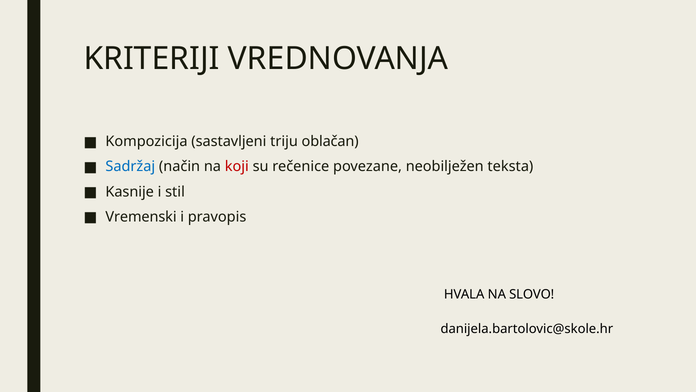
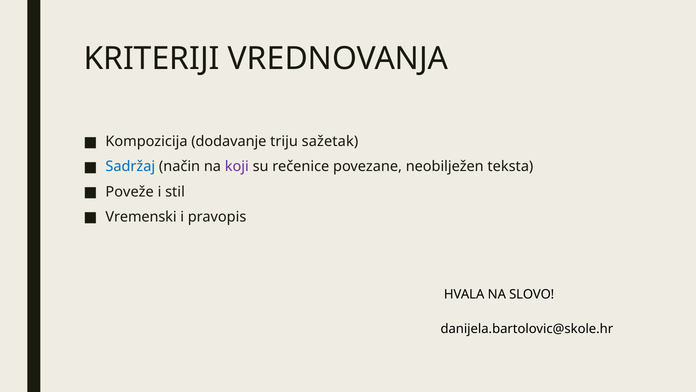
sastavljeni: sastavljeni -> dodavanje
oblačan: oblačan -> sažetak
koji colour: red -> purple
Kasnije: Kasnije -> Poveže
